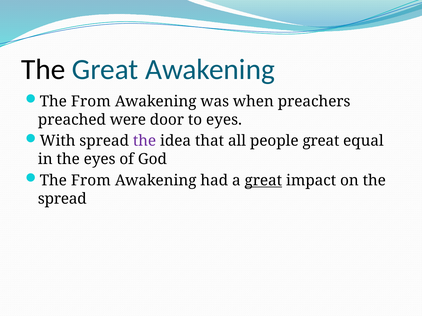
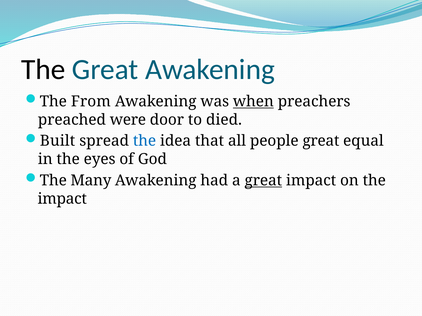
when underline: none -> present
to eyes: eyes -> died
With: With -> Built
the at (145, 141) colour: purple -> blue
From at (91, 181): From -> Many
spread at (62, 199): spread -> impact
